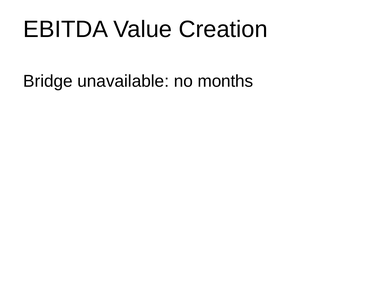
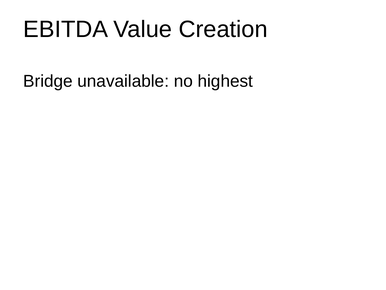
months: months -> highest
